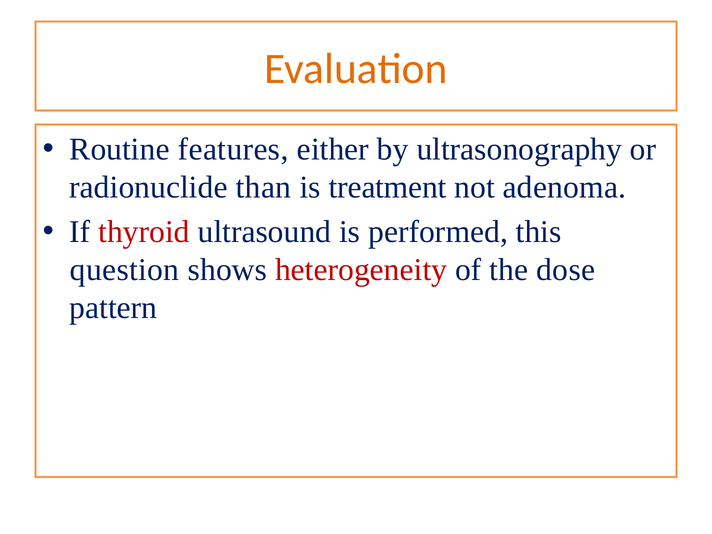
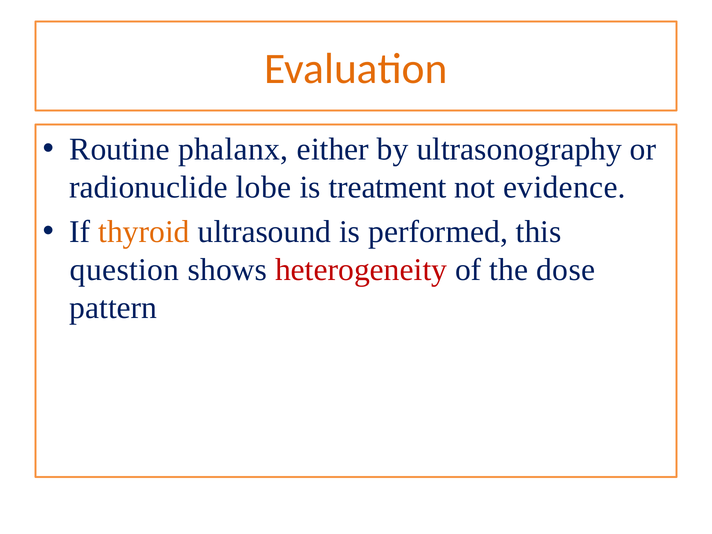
features: features -> phalanx
than: than -> lobe
adenoma: adenoma -> evidence
thyroid colour: red -> orange
